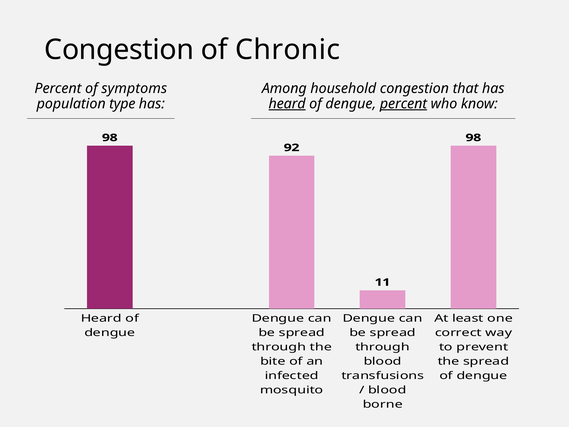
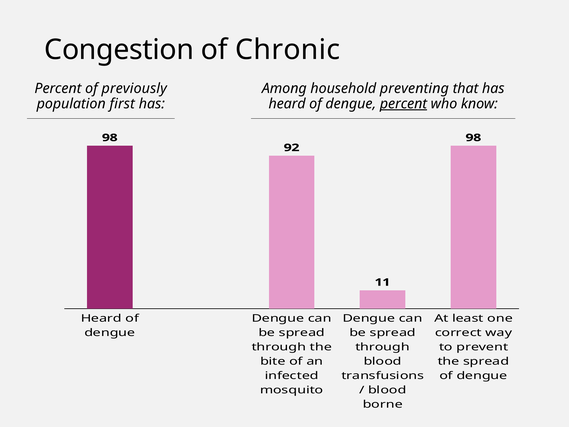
symptoms: symptoms -> previously
household congestion: congestion -> preventing
type: type -> first
heard at (287, 104) underline: present -> none
